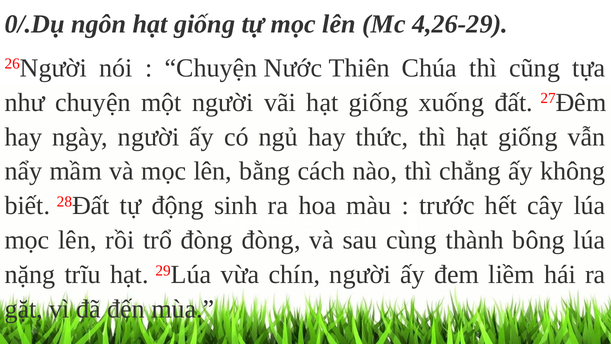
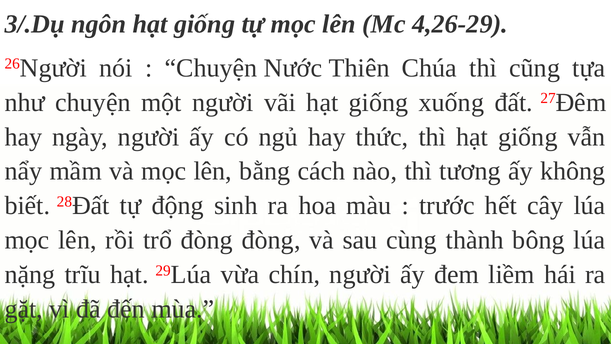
0/.Dụ: 0/.Dụ -> 3/.Dụ
chẳng: chẳng -> tương
